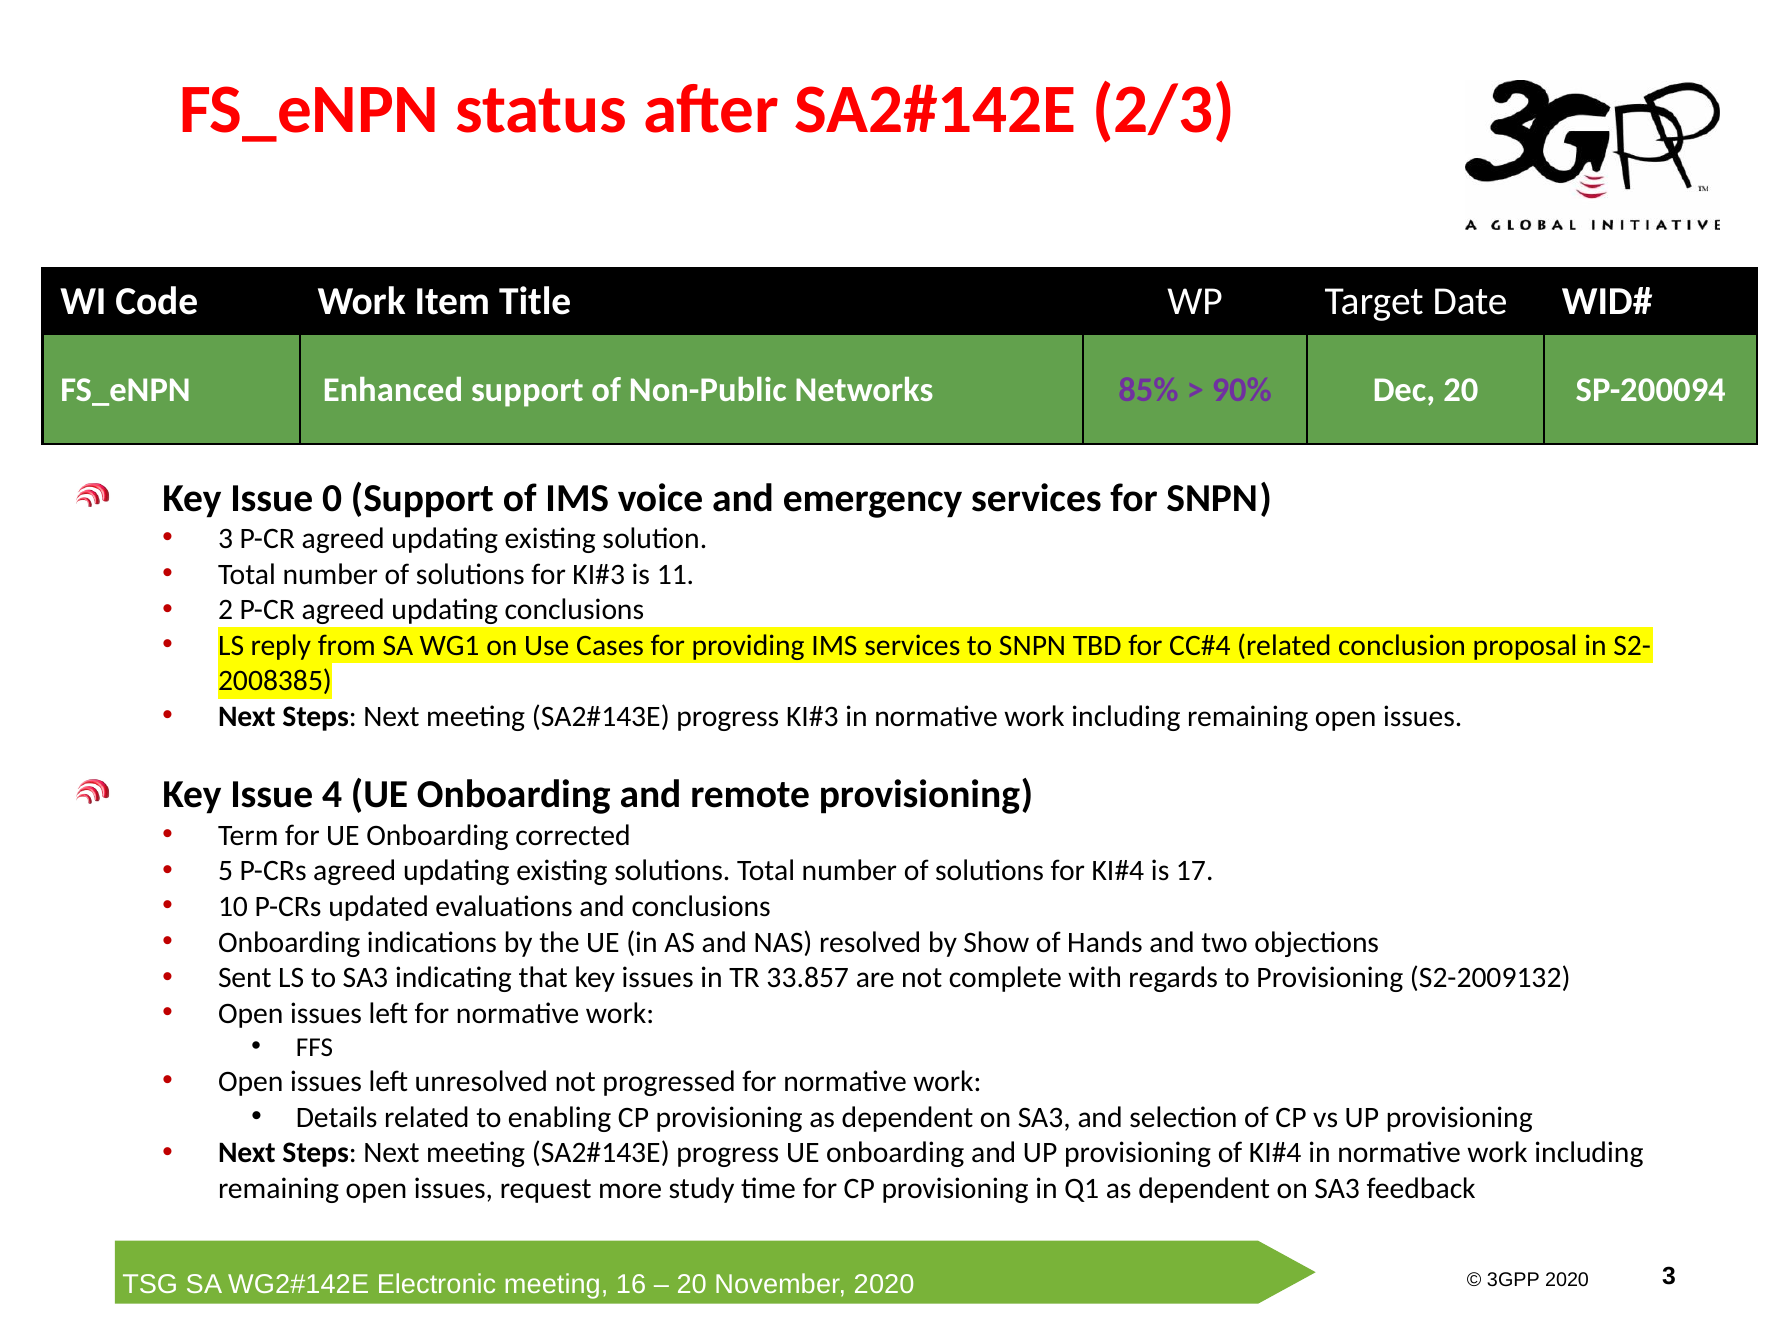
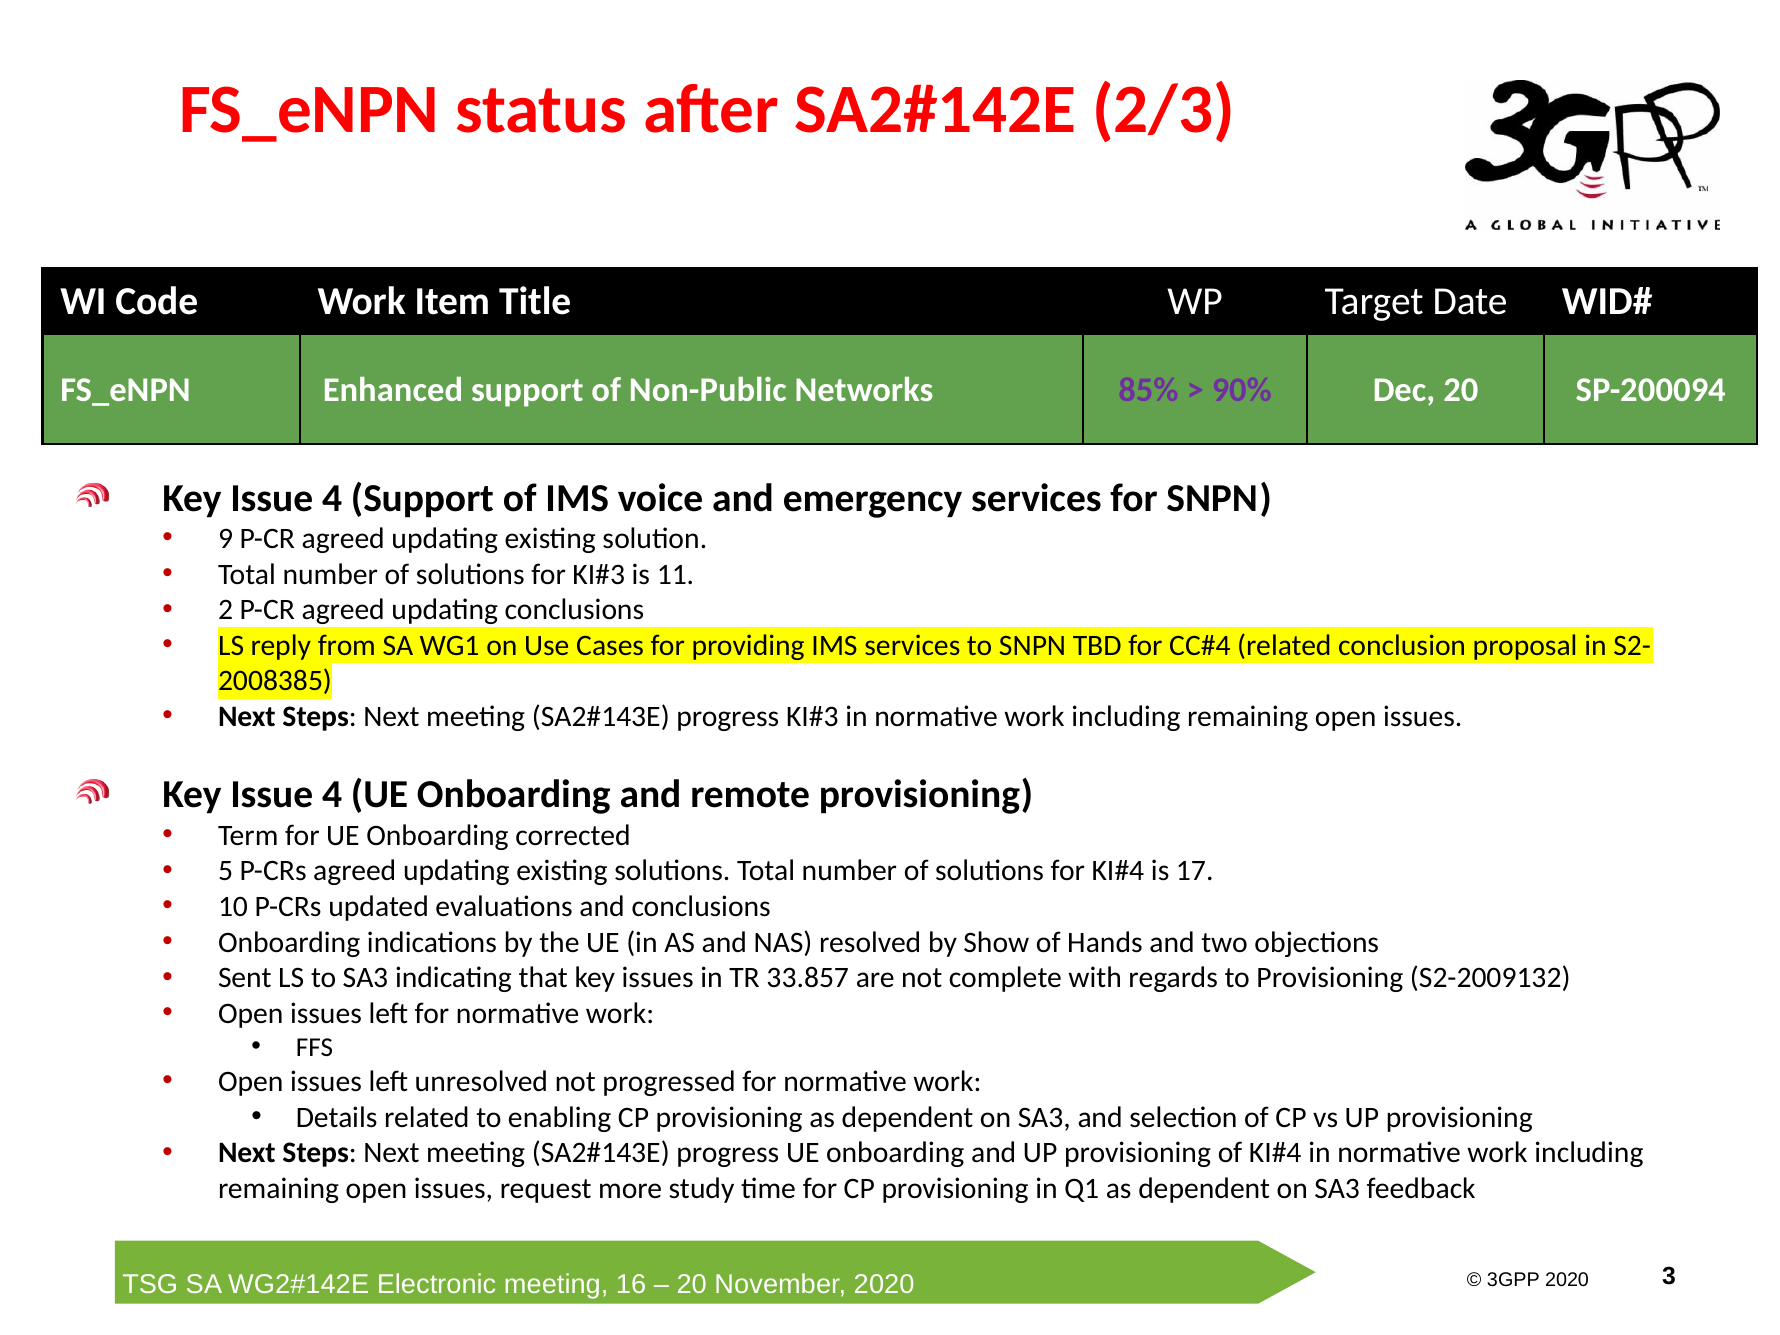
0 at (332, 498): 0 -> 4
3 at (226, 539): 3 -> 9
